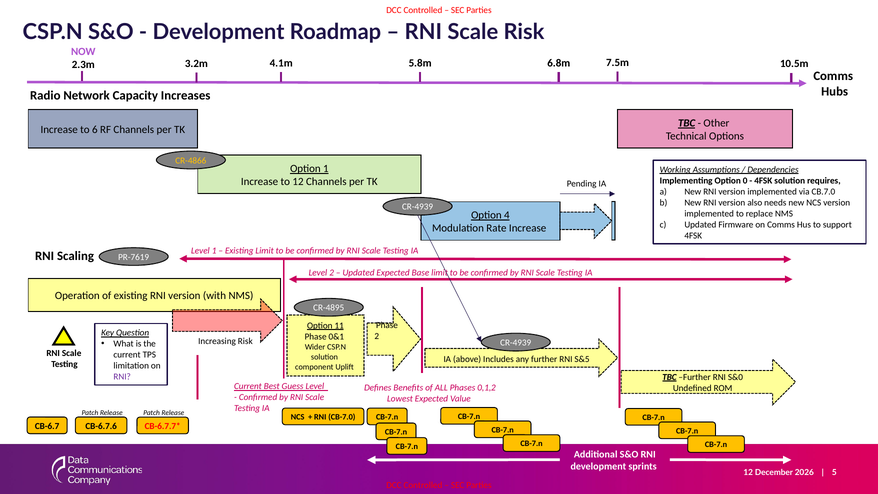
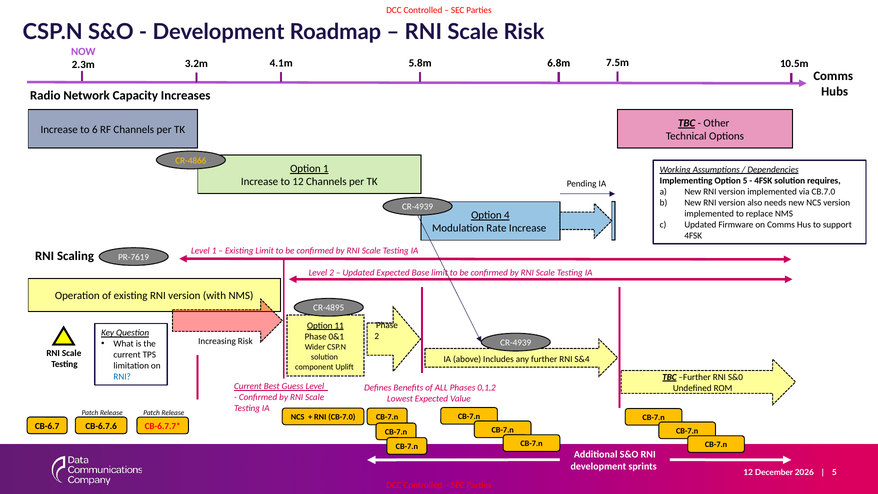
Option 0: 0 -> 5
S&5: S&5 -> S&4
RNI at (122, 377) colour: purple -> blue
